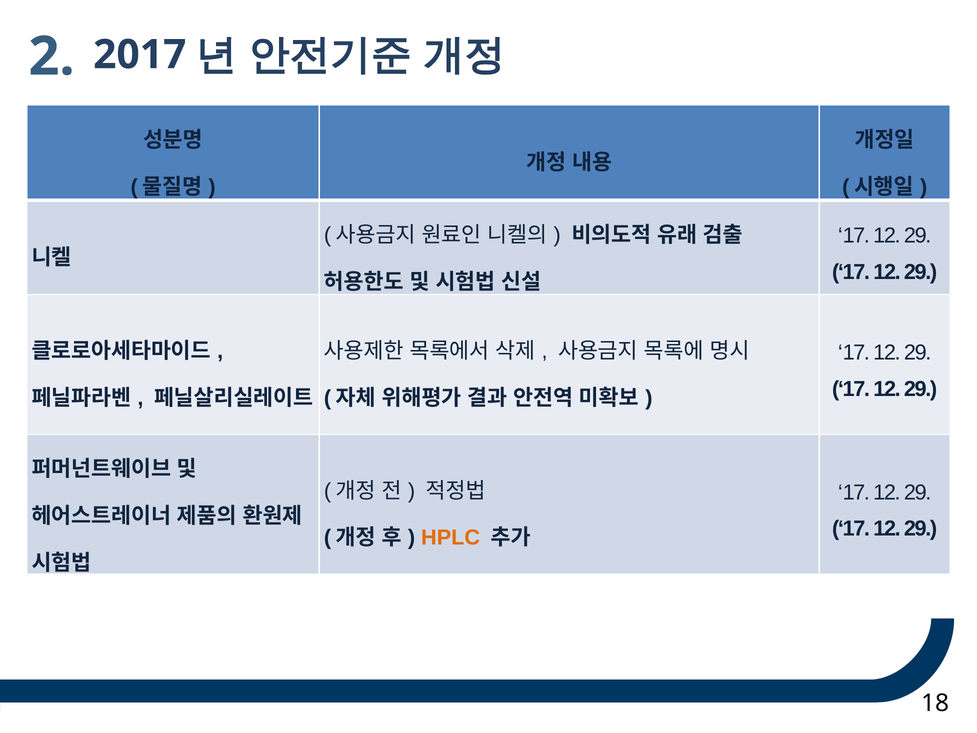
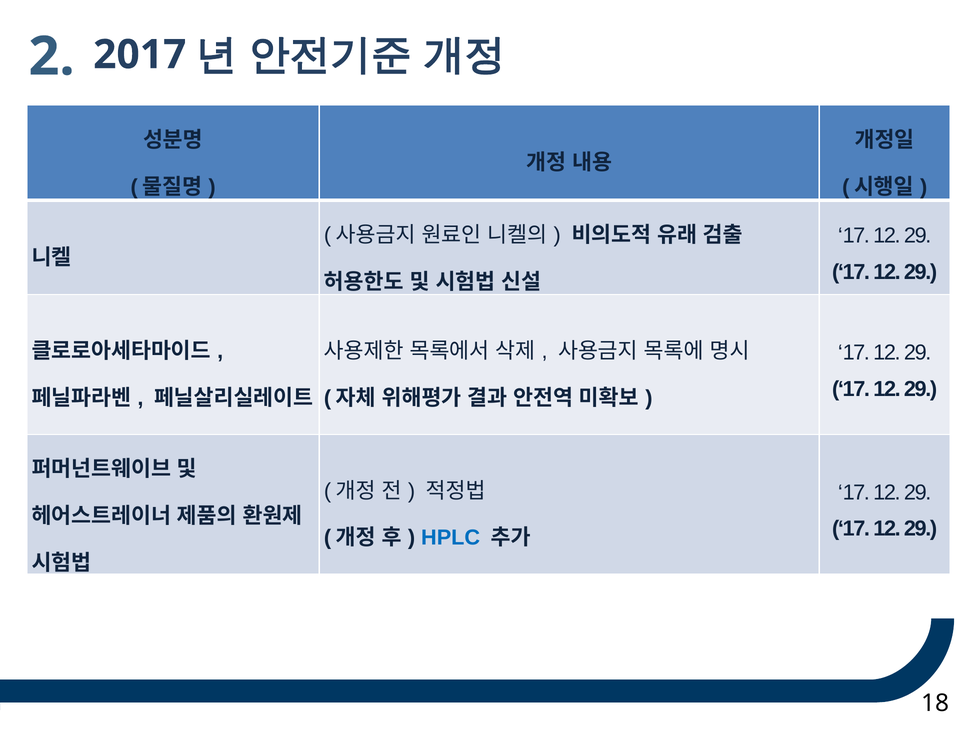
HPLC colour: orange -> blue
